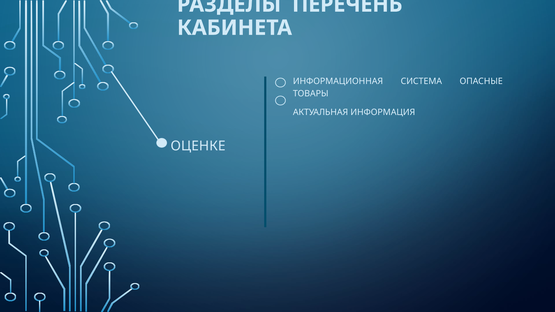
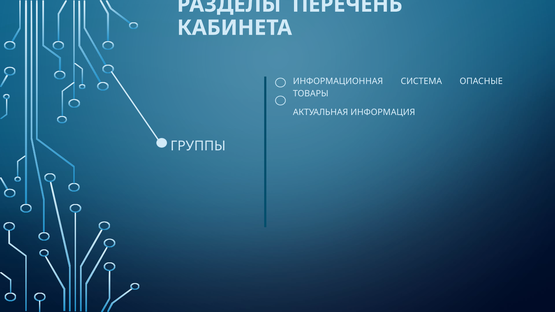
ОЦЕНКЕ: ОЦЕНКЕ -> ГРУППЫ
